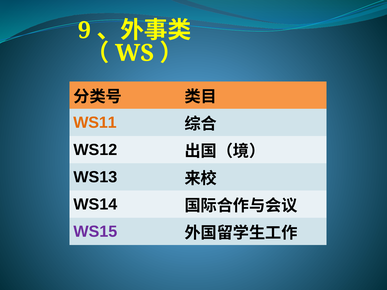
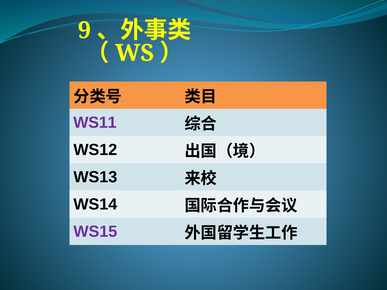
WS11 colour: orange -> purple
